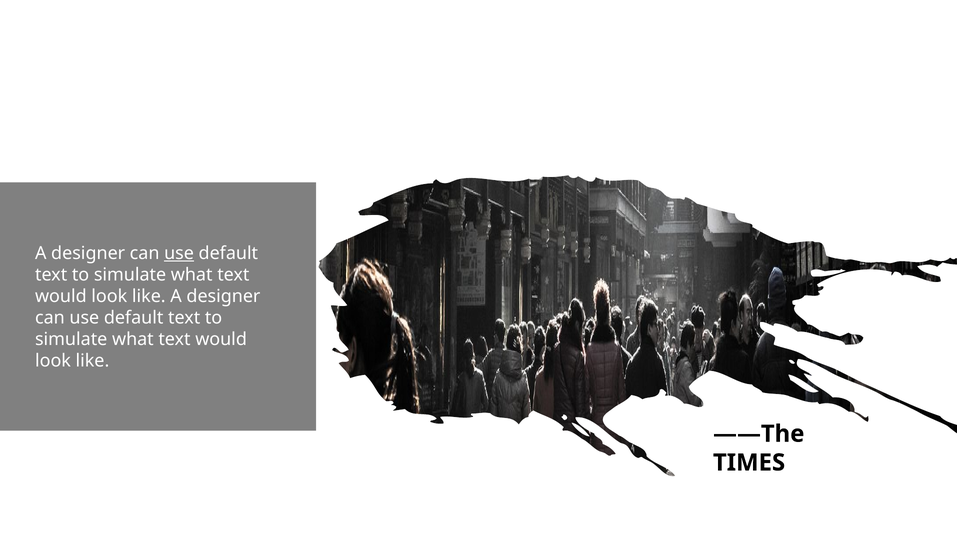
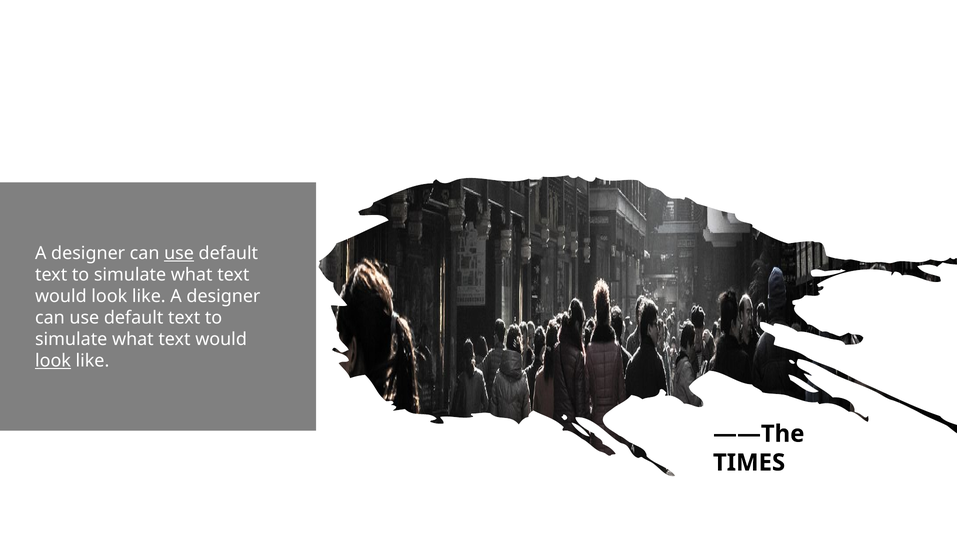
look at (53, 360) underline: none -> present
